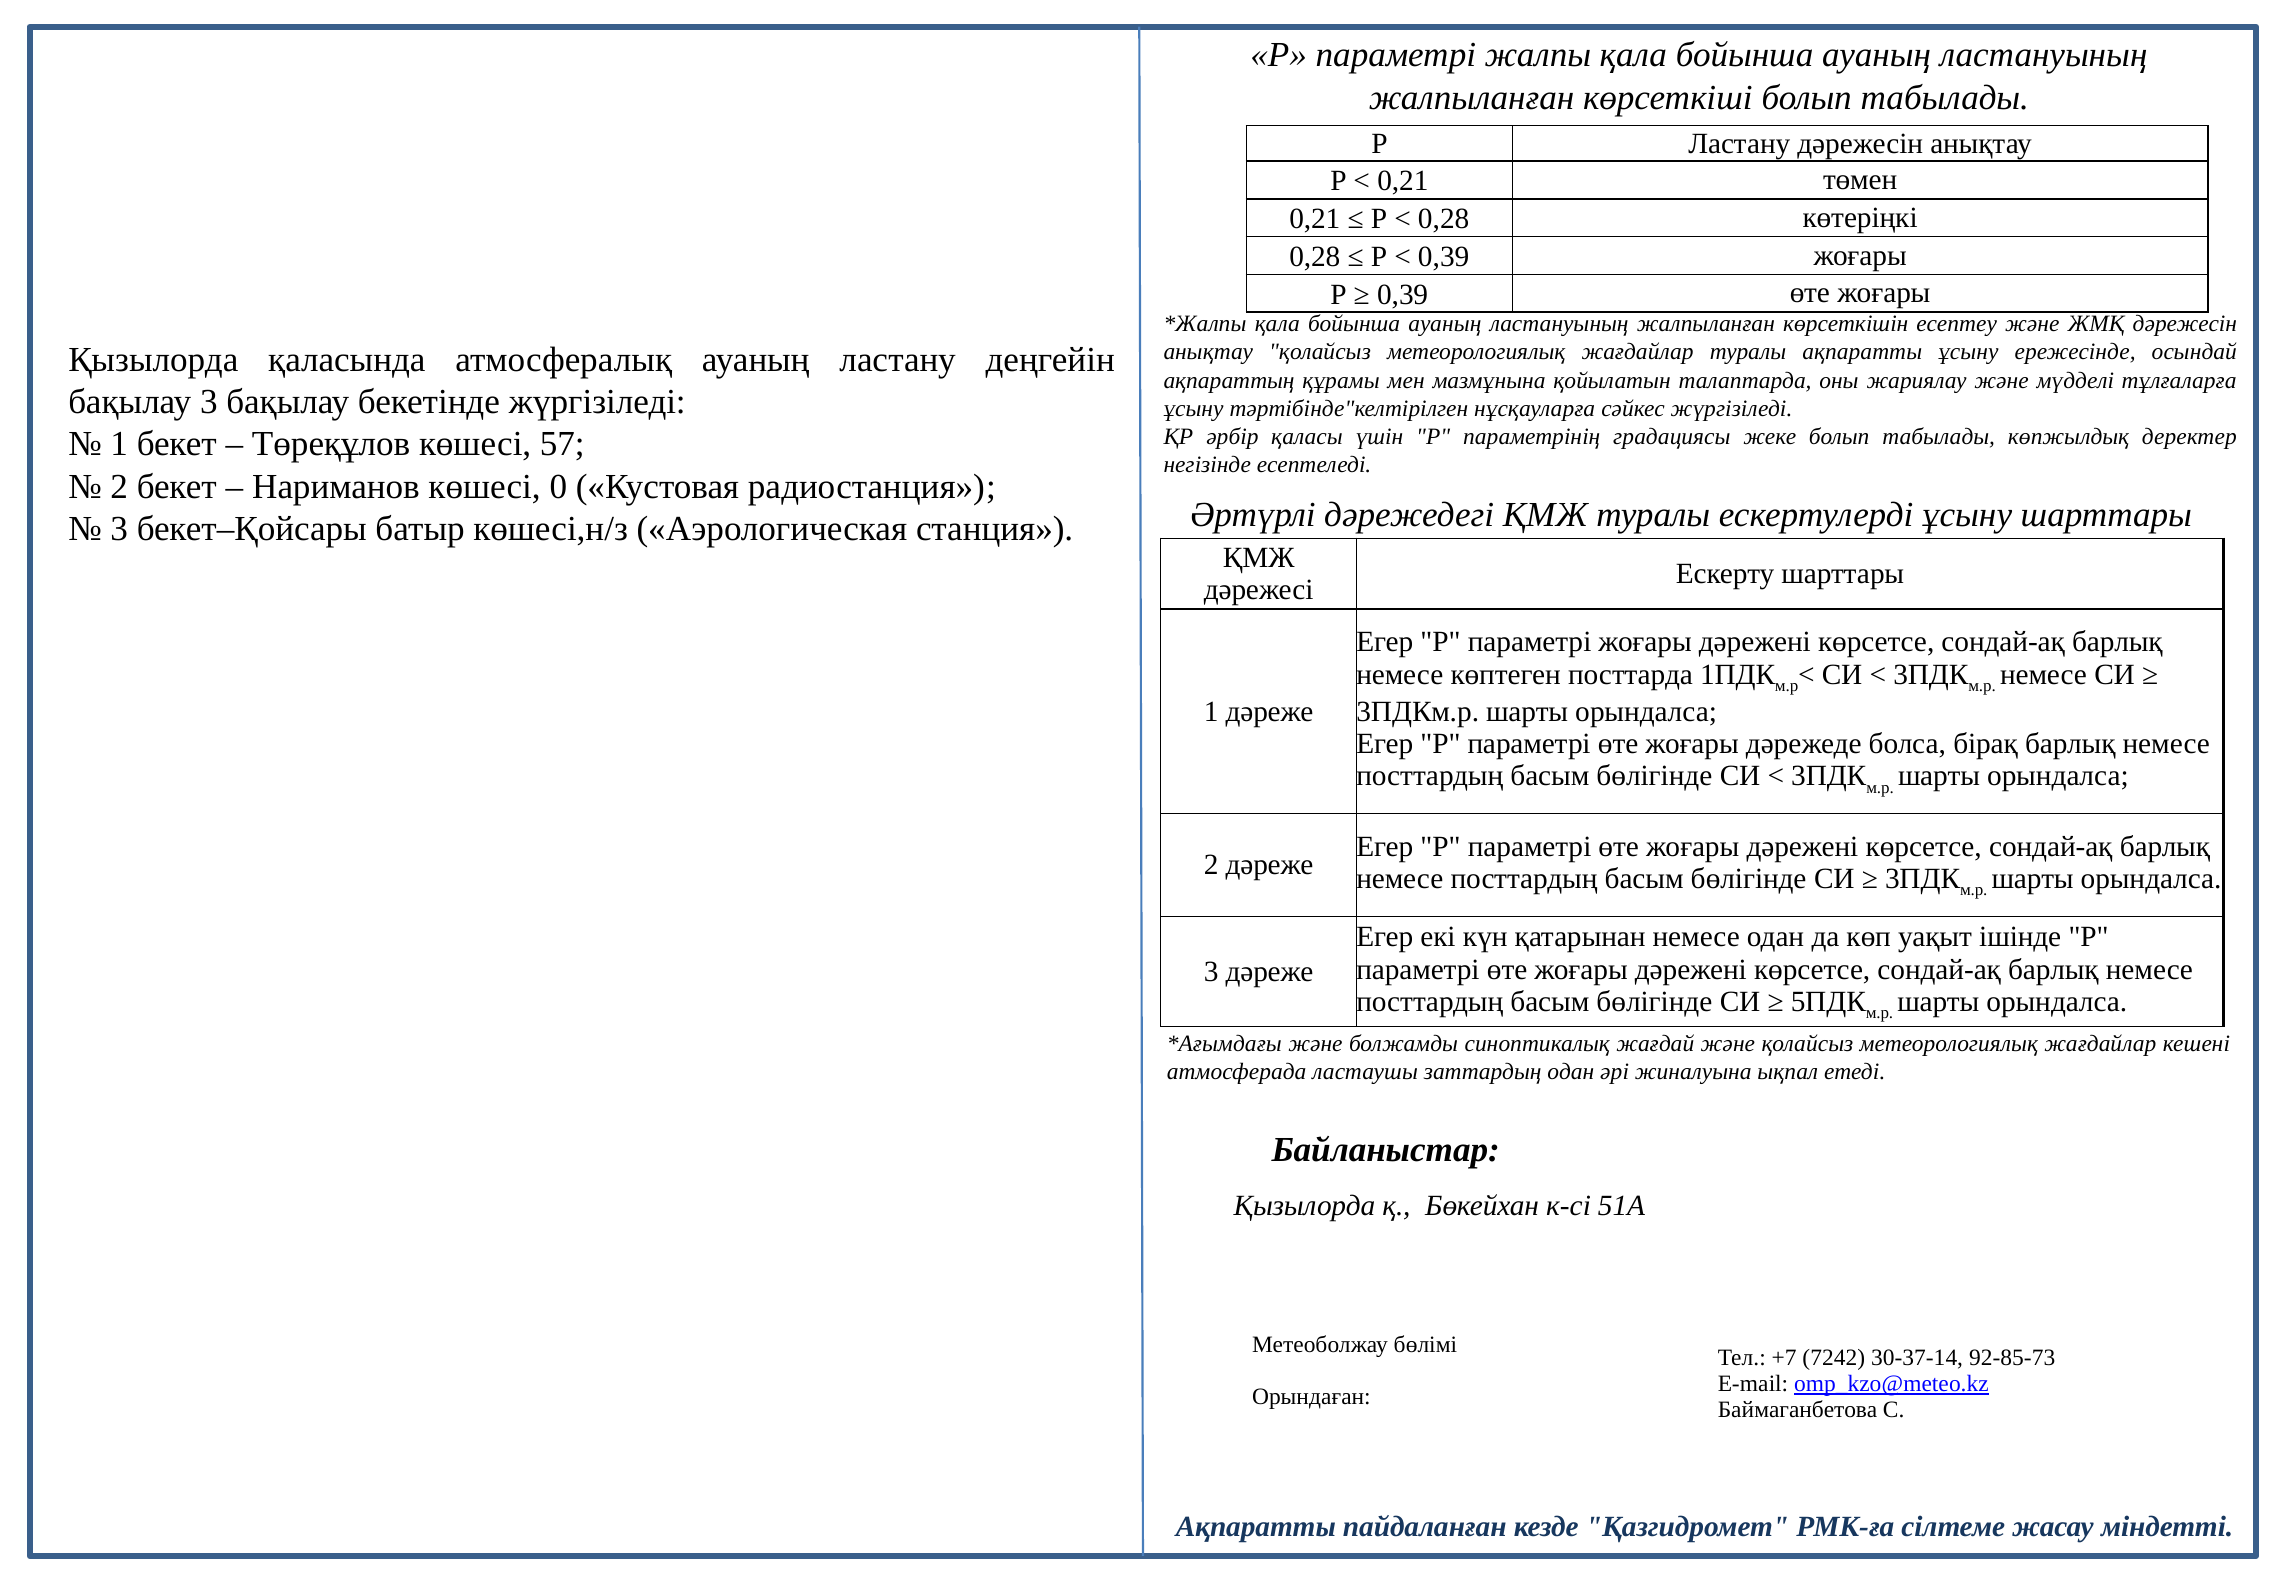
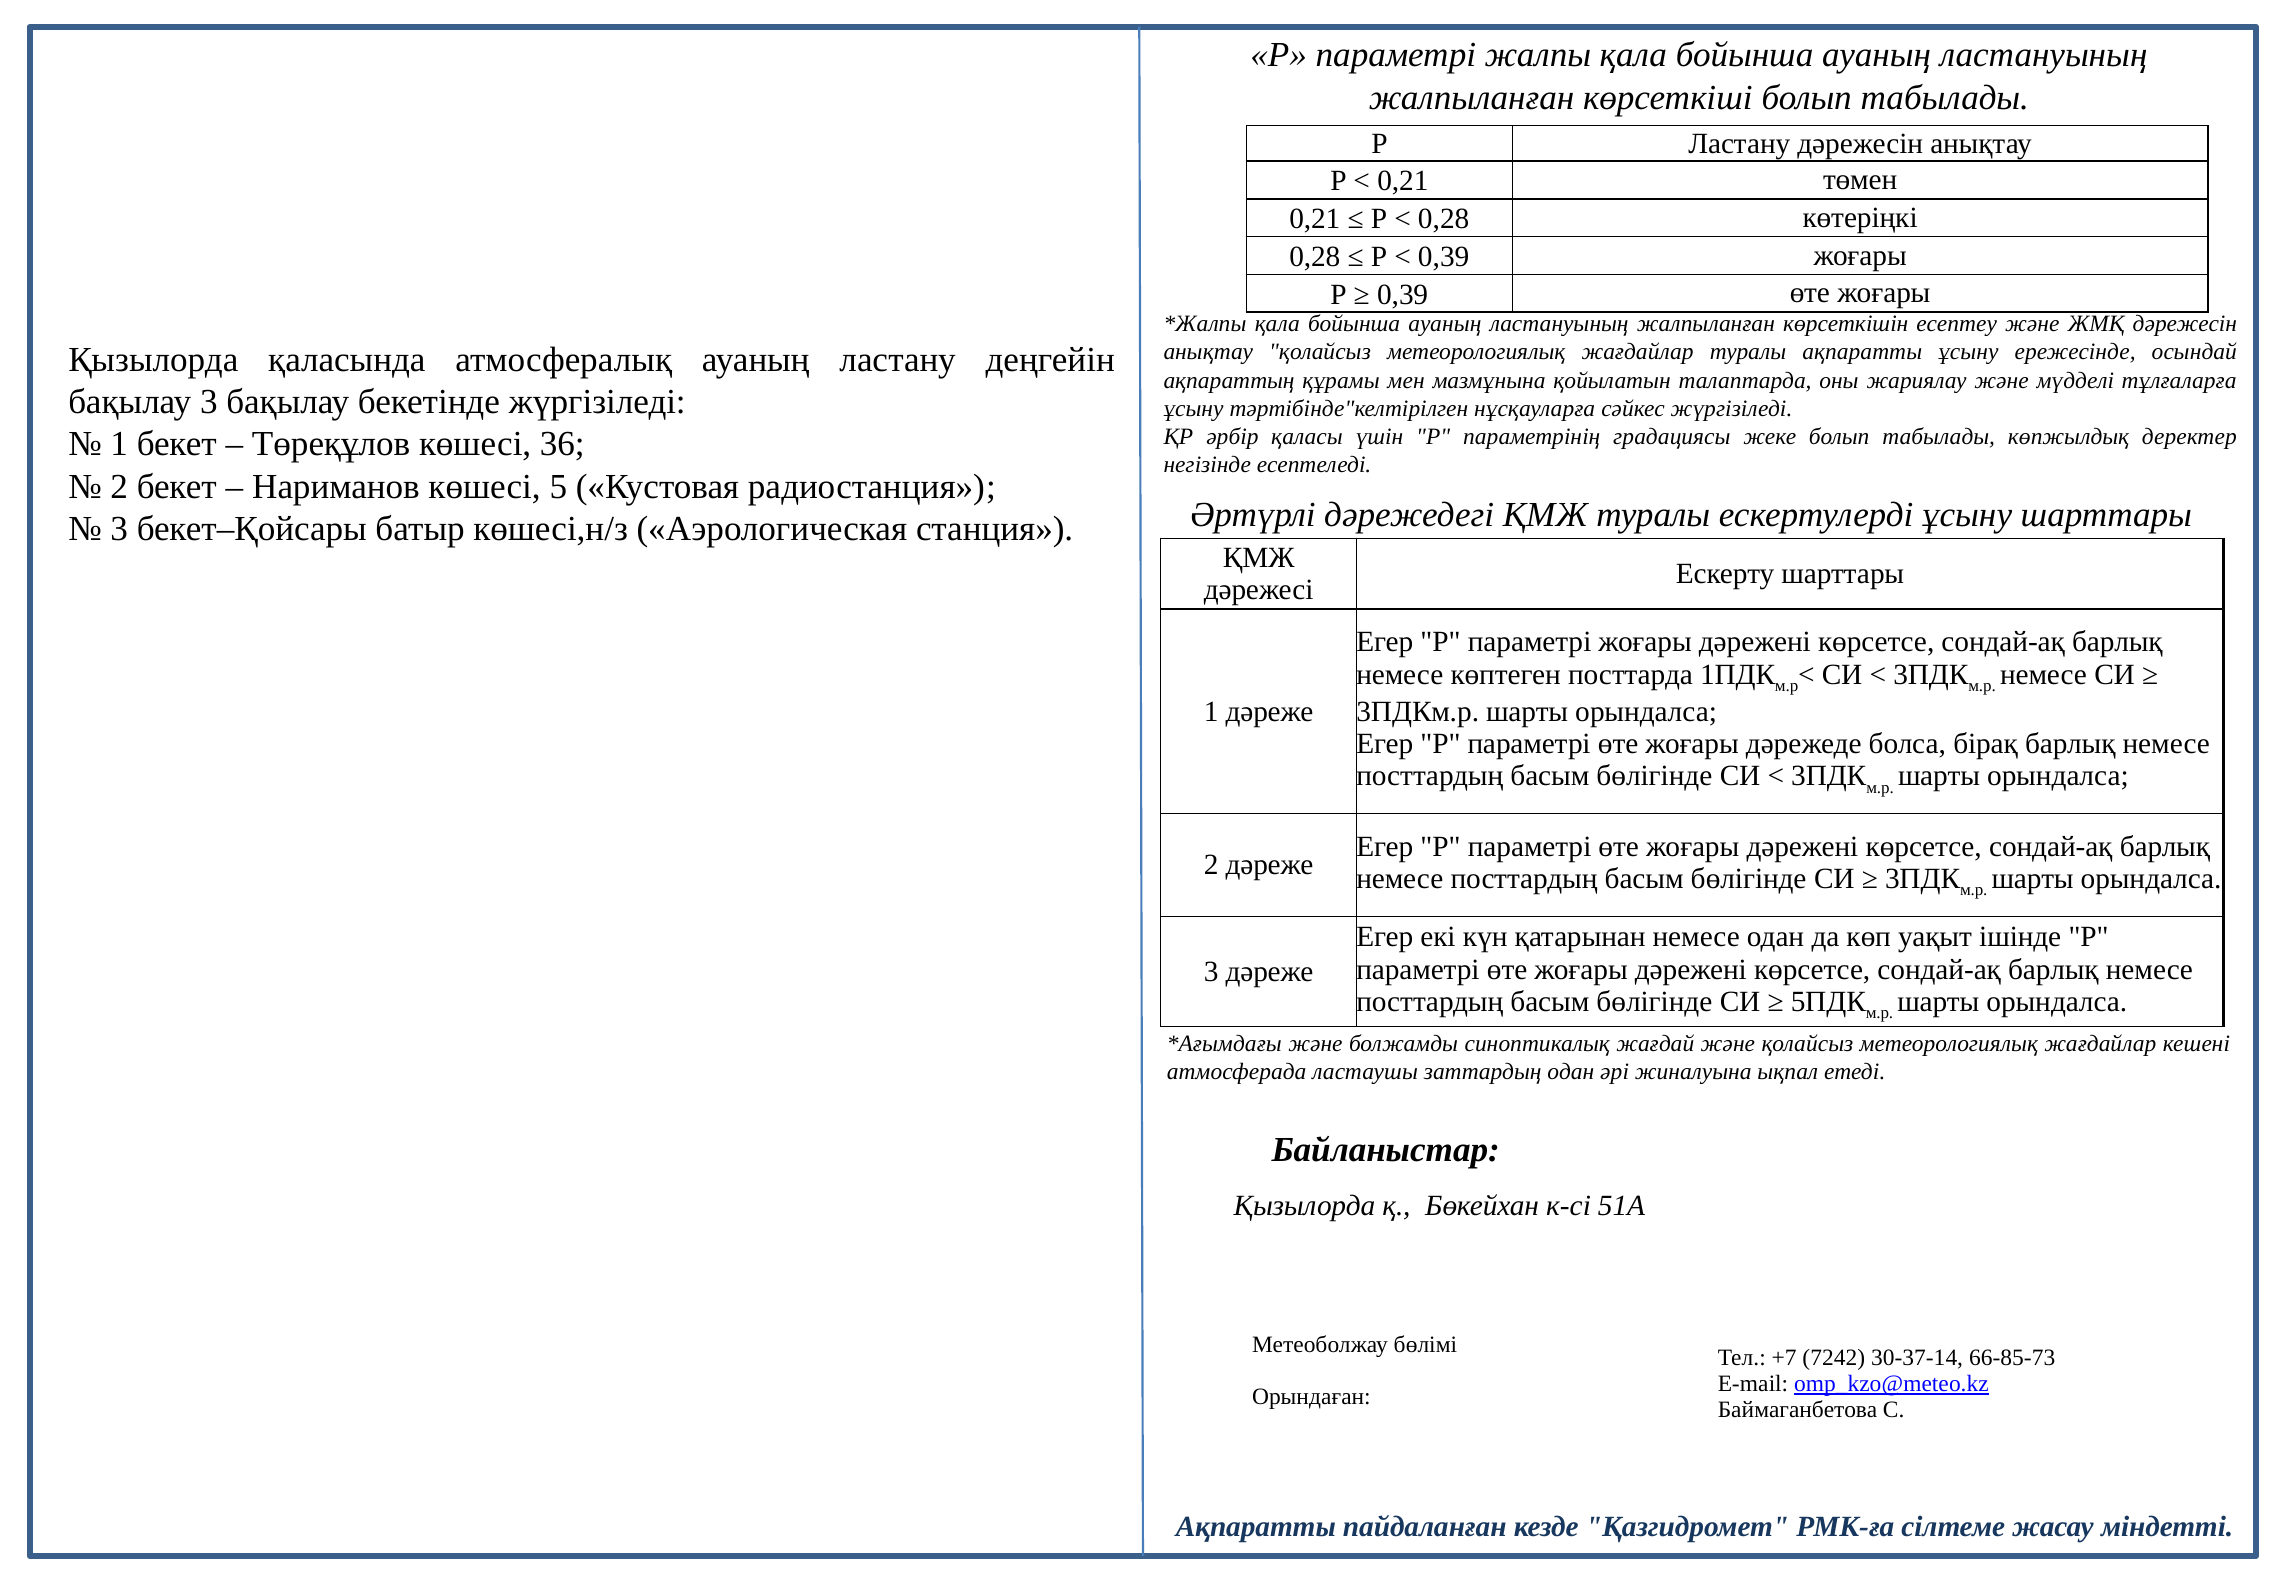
57: 57 -> 36
0: 0 -> 5
92-85-73: 92-85-73 -> 66-85-73
